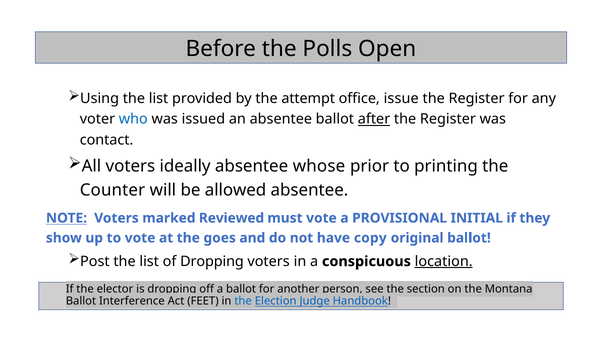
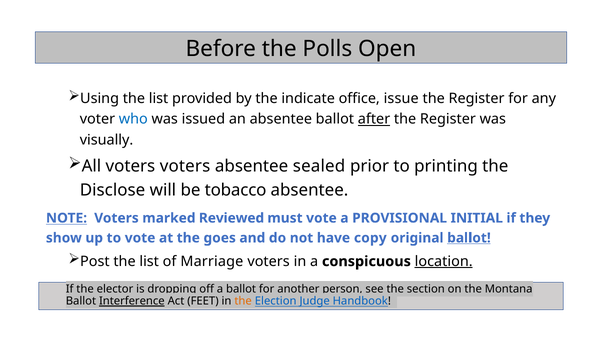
attempt: attempt -> indicate
contact: contact -> visually
voters ideally: ideally -> voters
whose: whose -> sealed
Counter: Counter -> Disclose
allowed: allowed -> tobacco
ballot at (469, 238) underline: none -> present
of Dropping: Dropping -> Marriage
Interference underline: none -> present
the at (243, 302) colour: blue -> orange
